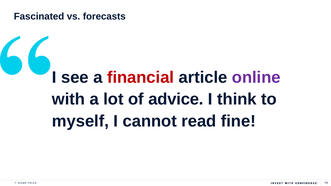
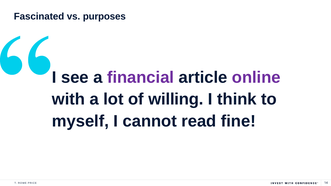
forecasts: forecasts -> purposes
financial colour: red -> purple
advice: advice -> willing
